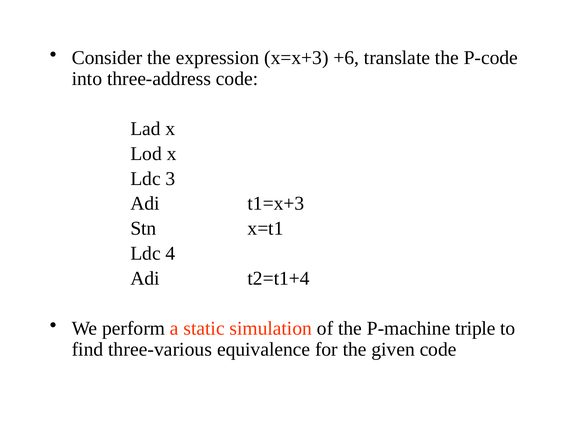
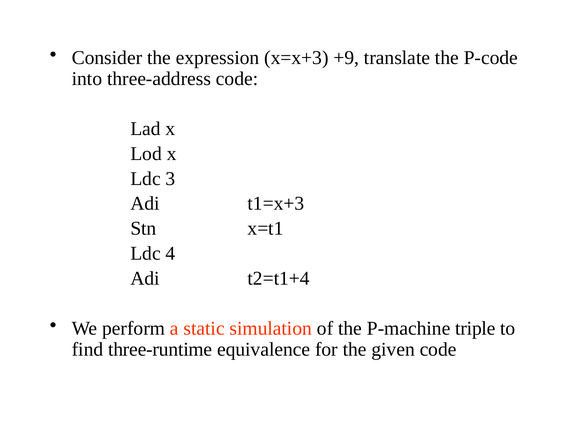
+6: +6 -> +9
three-various: three-various -> three-runtime
